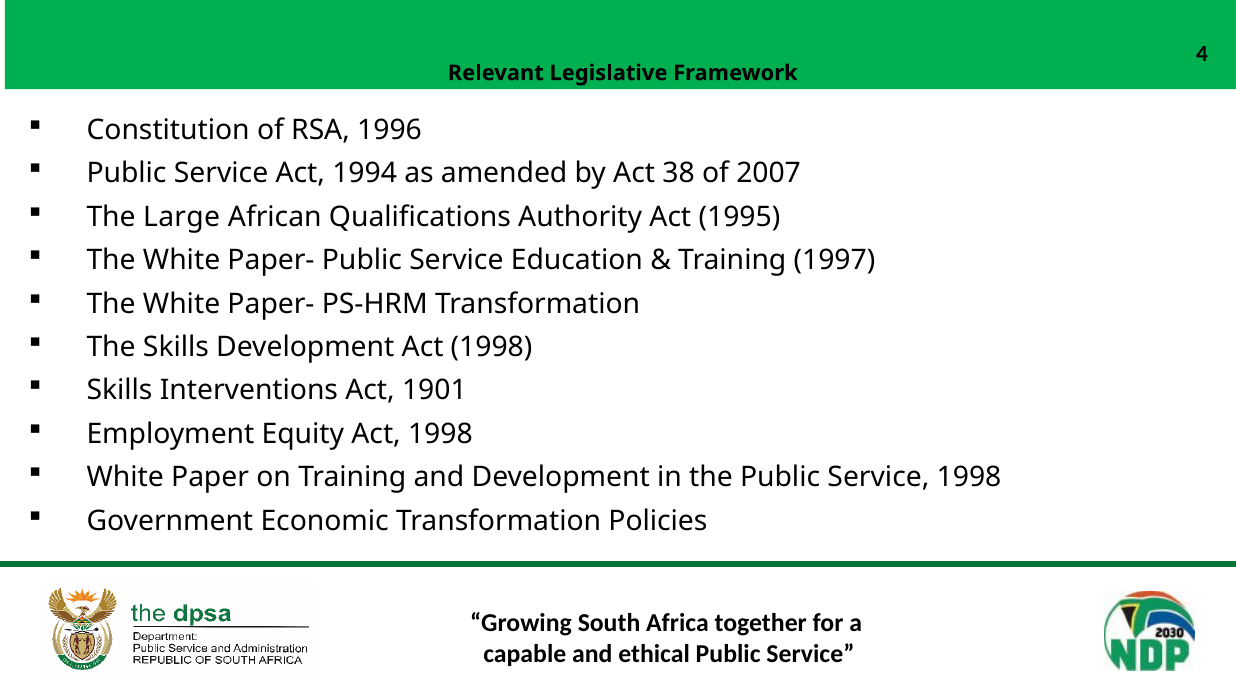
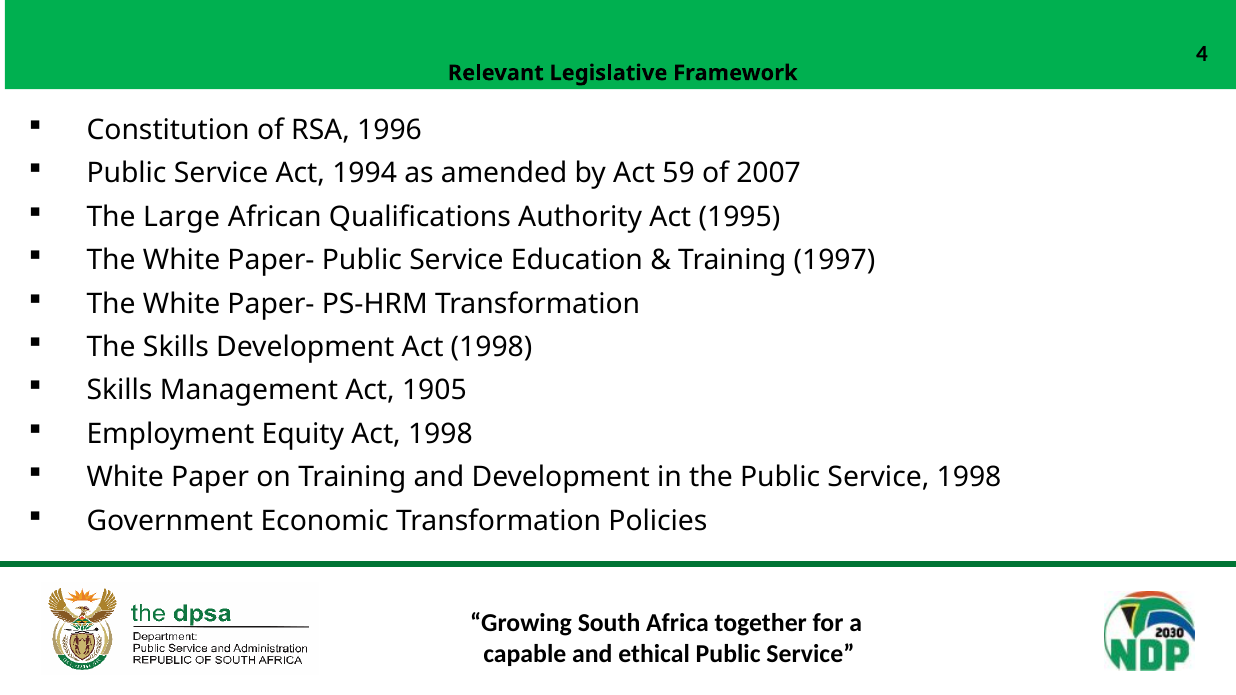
38: 38 -> 59
Interventions: Interventions -> Management
1901: 1901 -> 1905
